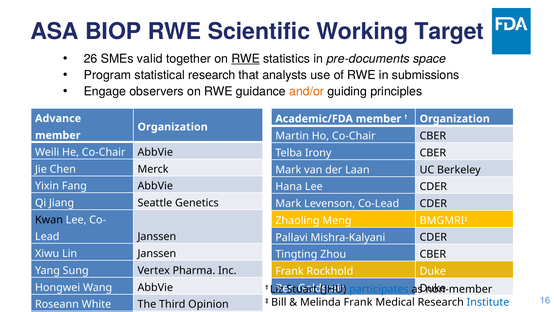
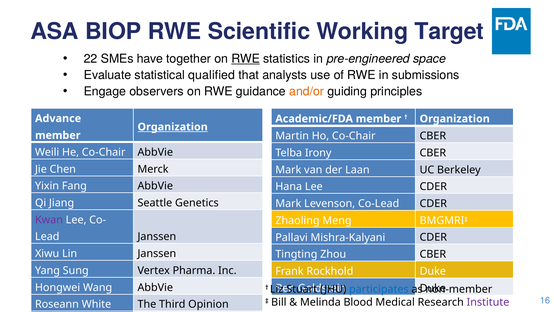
26: 26 -> 22
valid: valid -> have
pre-documents: pre-documents -> pre-engineered
Program: Program -> Evaluate
statistical research: research -> qualified
Organization at (173, 127) underline: none -> present
Kwan colour: black -> purple
Melinda Frank: Frank -> Blood
Institute colour: blue -> purple
